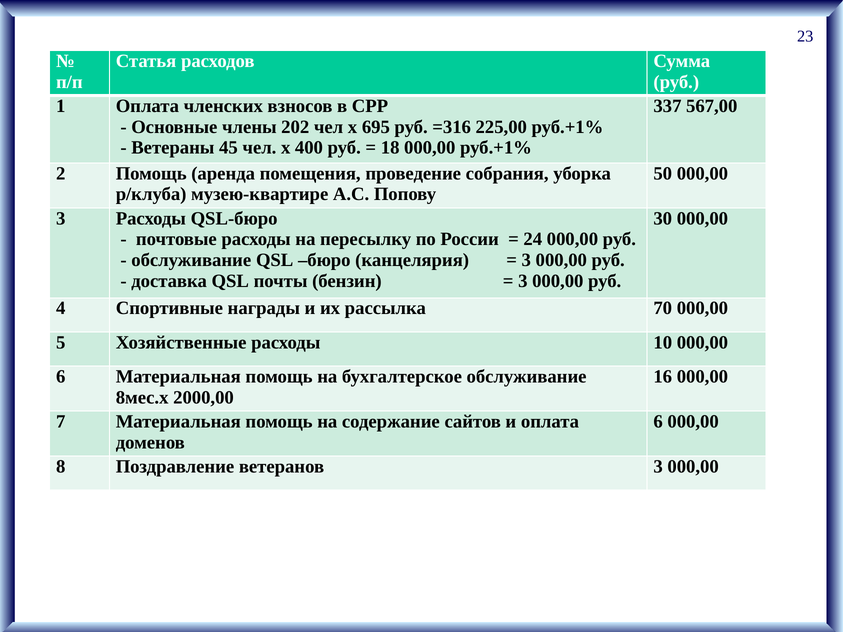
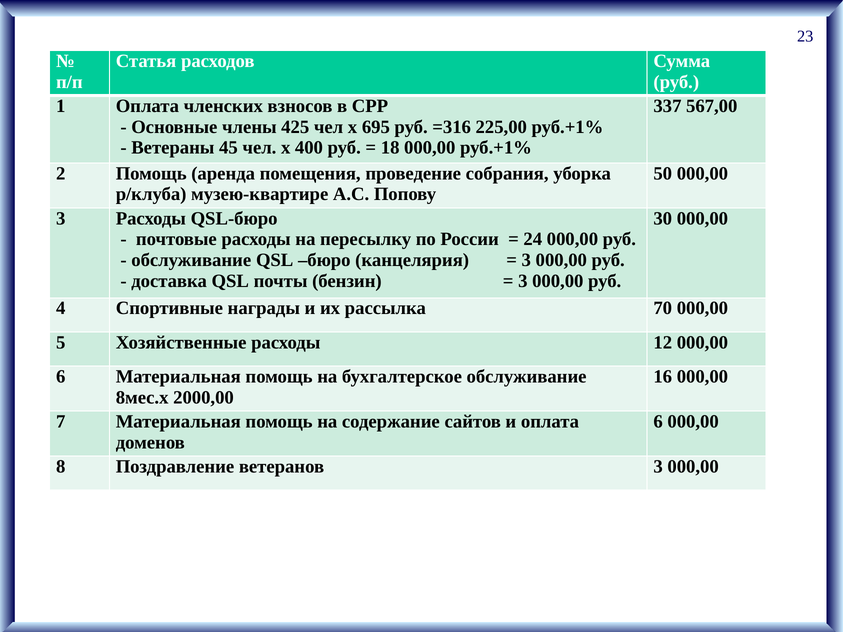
202: 202 -> 425
10: 10 -> 12
